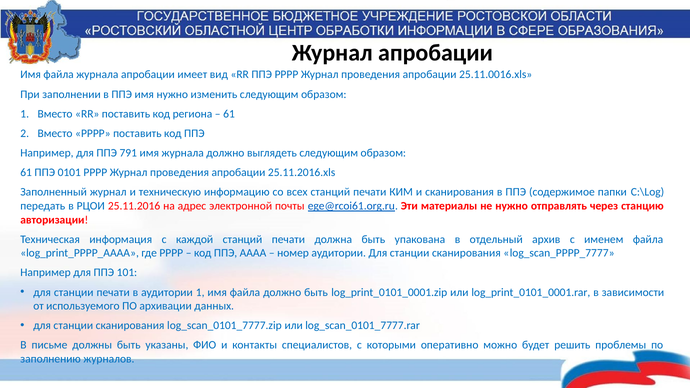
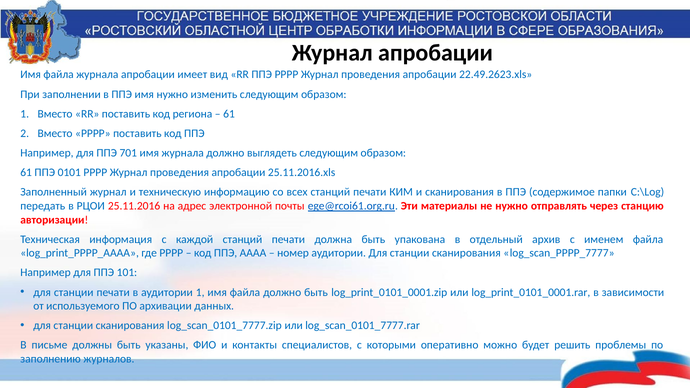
25.11.0016.xls: 25.11.0016.xls -> 22.49.2623.xls
791: 791 -> 701
